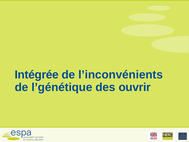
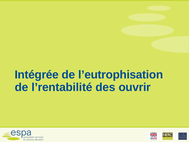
l’inconvénients: l’inconvénients -> l’eutrophisation
l’génétique: l’génétique -> l’rentabilité
